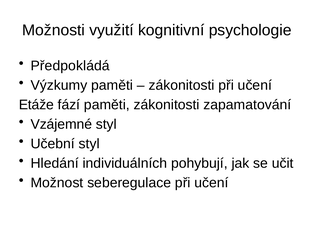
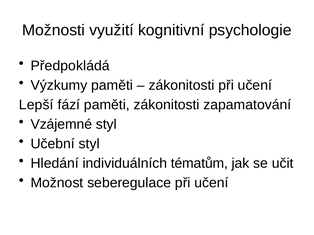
Etáže: Etáže -> Lepší
pohybují: pohybují -> tématům
